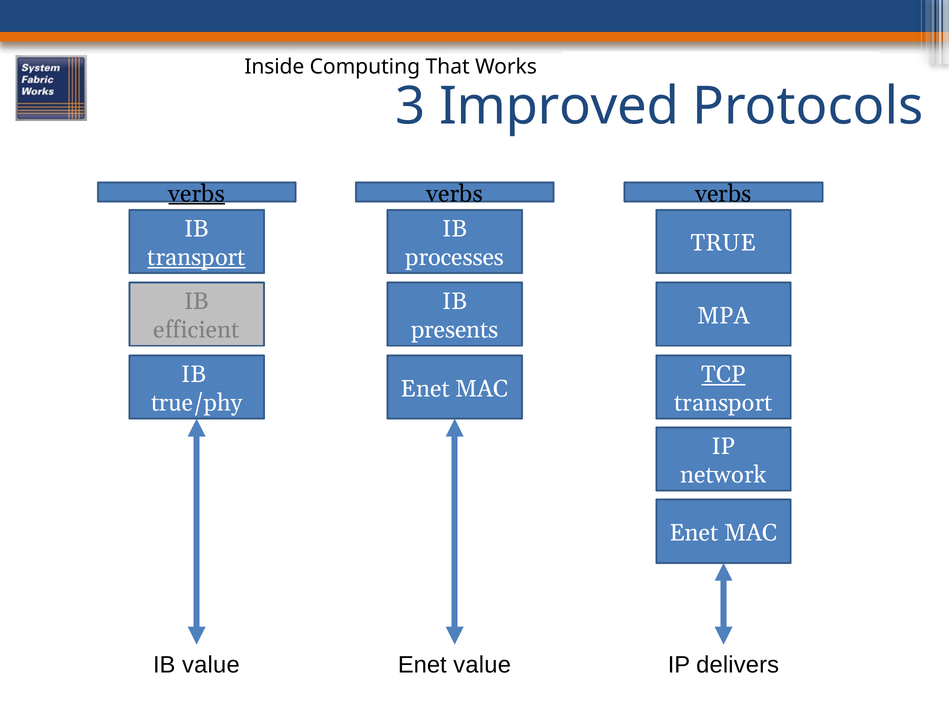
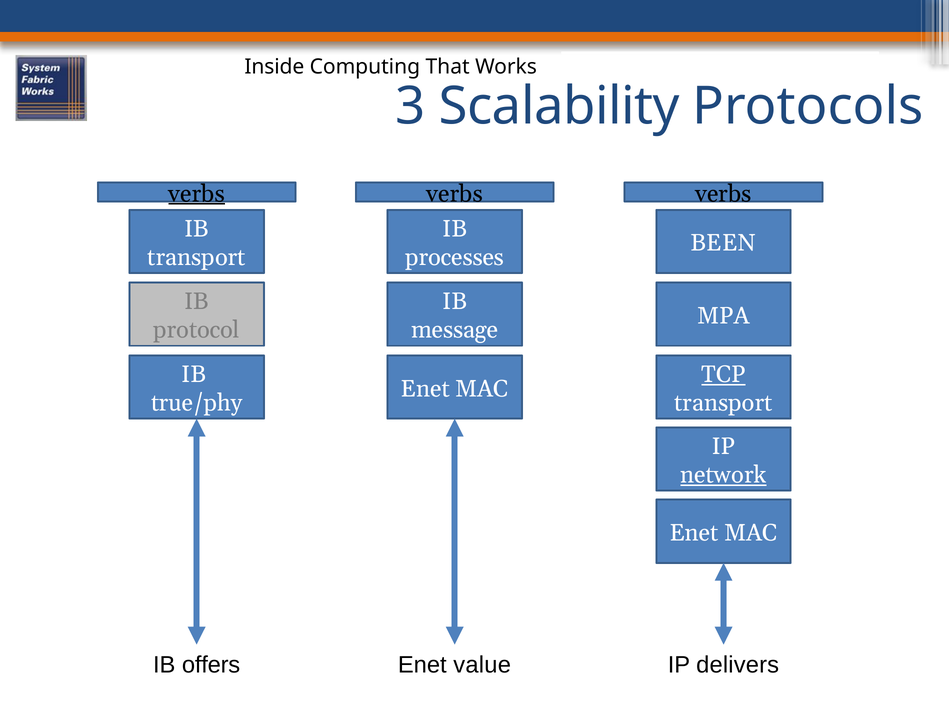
Improved: Improved -> Scalability
TRUE: TRUE -> BEEN
transport at (197, 257) underline: present -> none
efficient: efficient -> protocol
presents: presents -> message
network underline: none -> present
IB value: value -> offers
